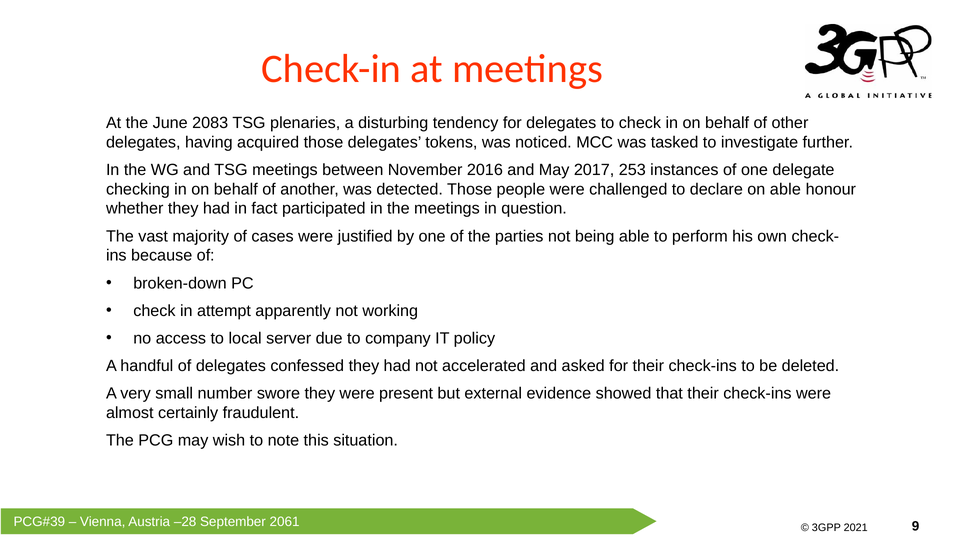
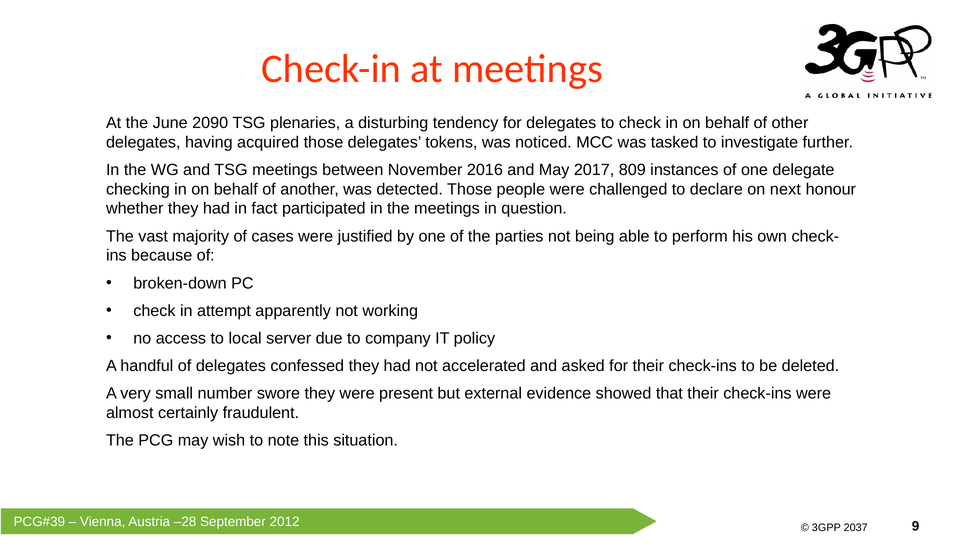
2083: 2083 -> 2090
253: 253 -> 809
on able: able -> next
2061 at (285, 522): 2061 -> 2012
2021: 2021 -> 2037
